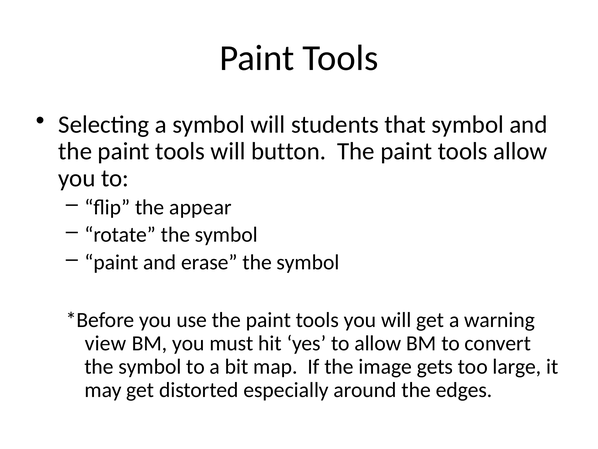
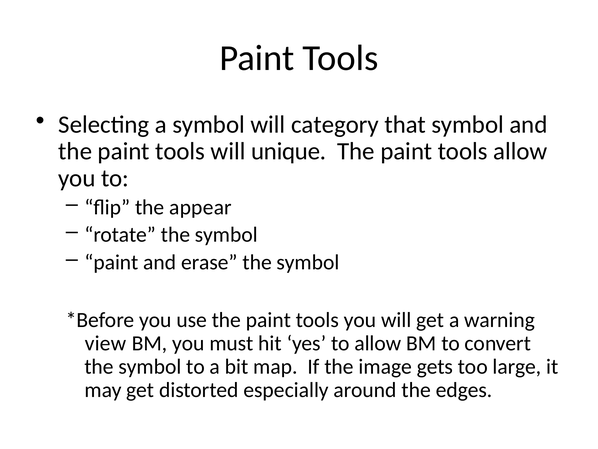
students: students -> category
button: button -> unique
